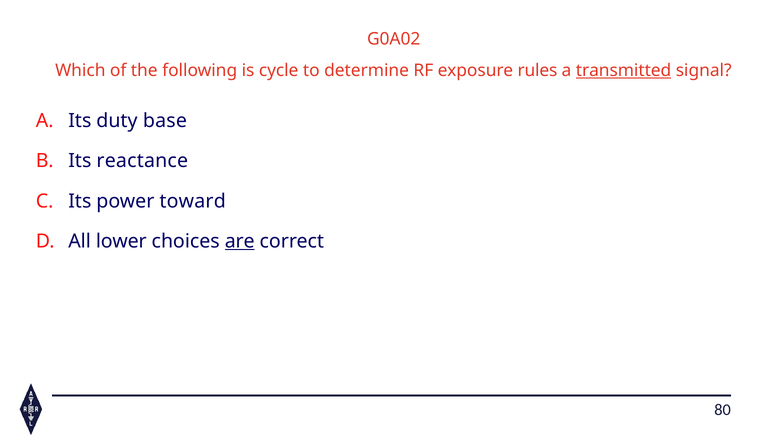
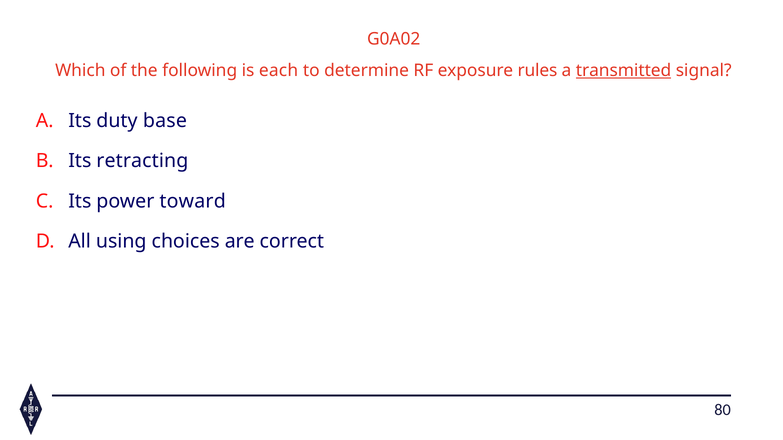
cycle: cycle -> each
reactance: reactance -> retracting
lower: lower -> using
are underline: present -> none
